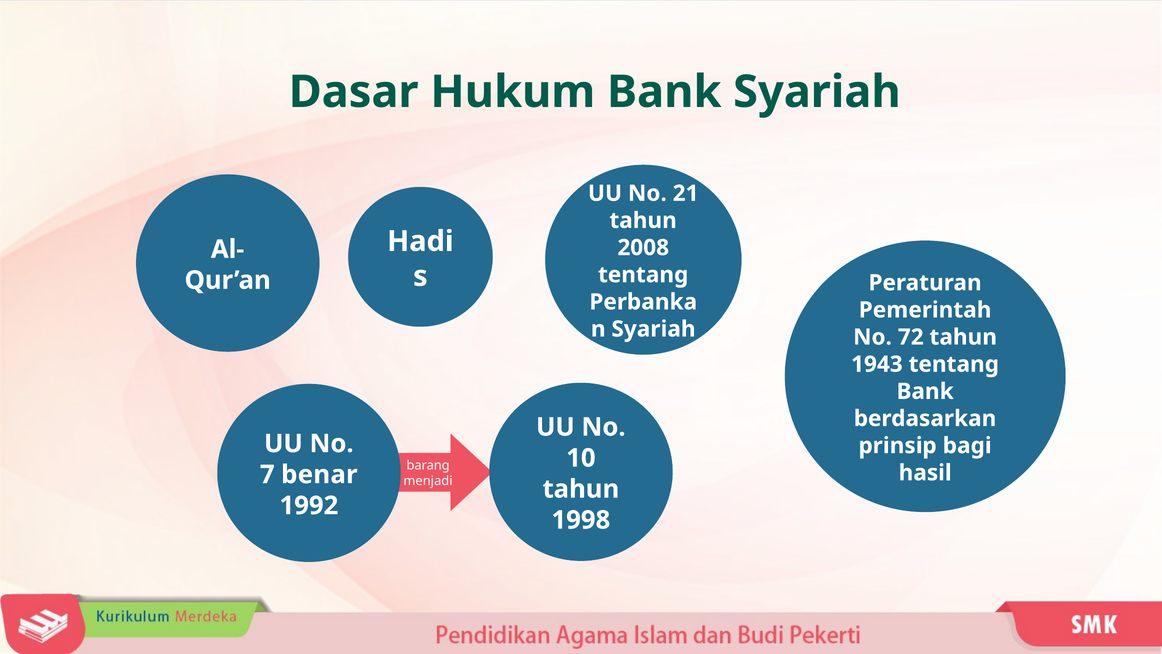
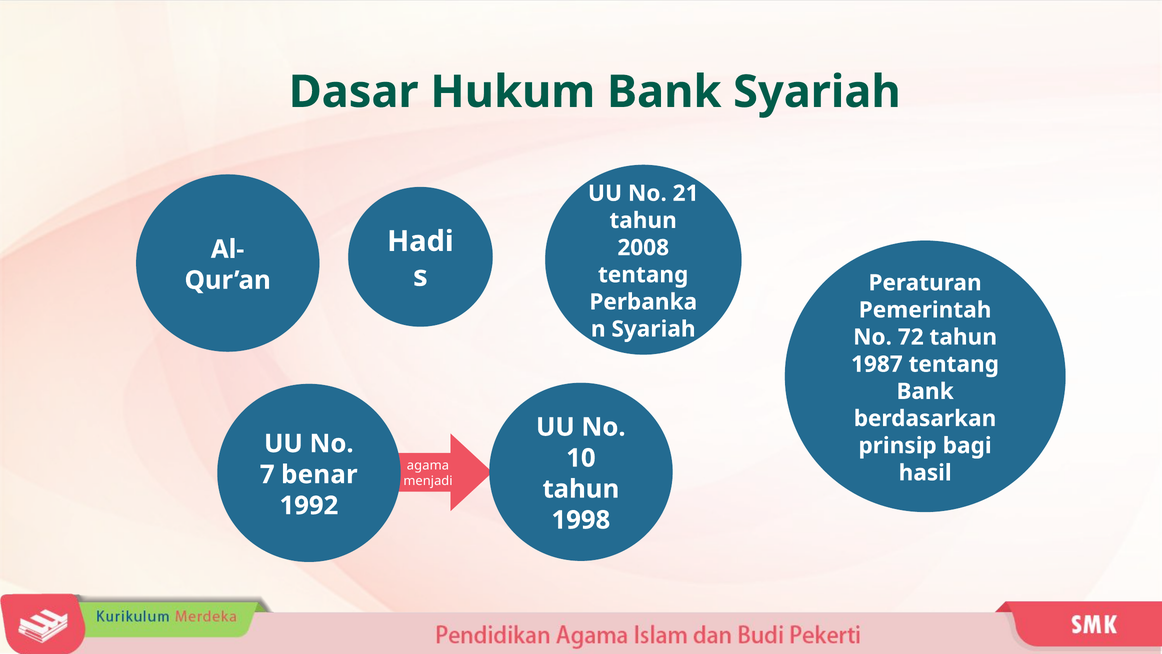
1943: 1943 -> 1987
barang: barang -> agama
